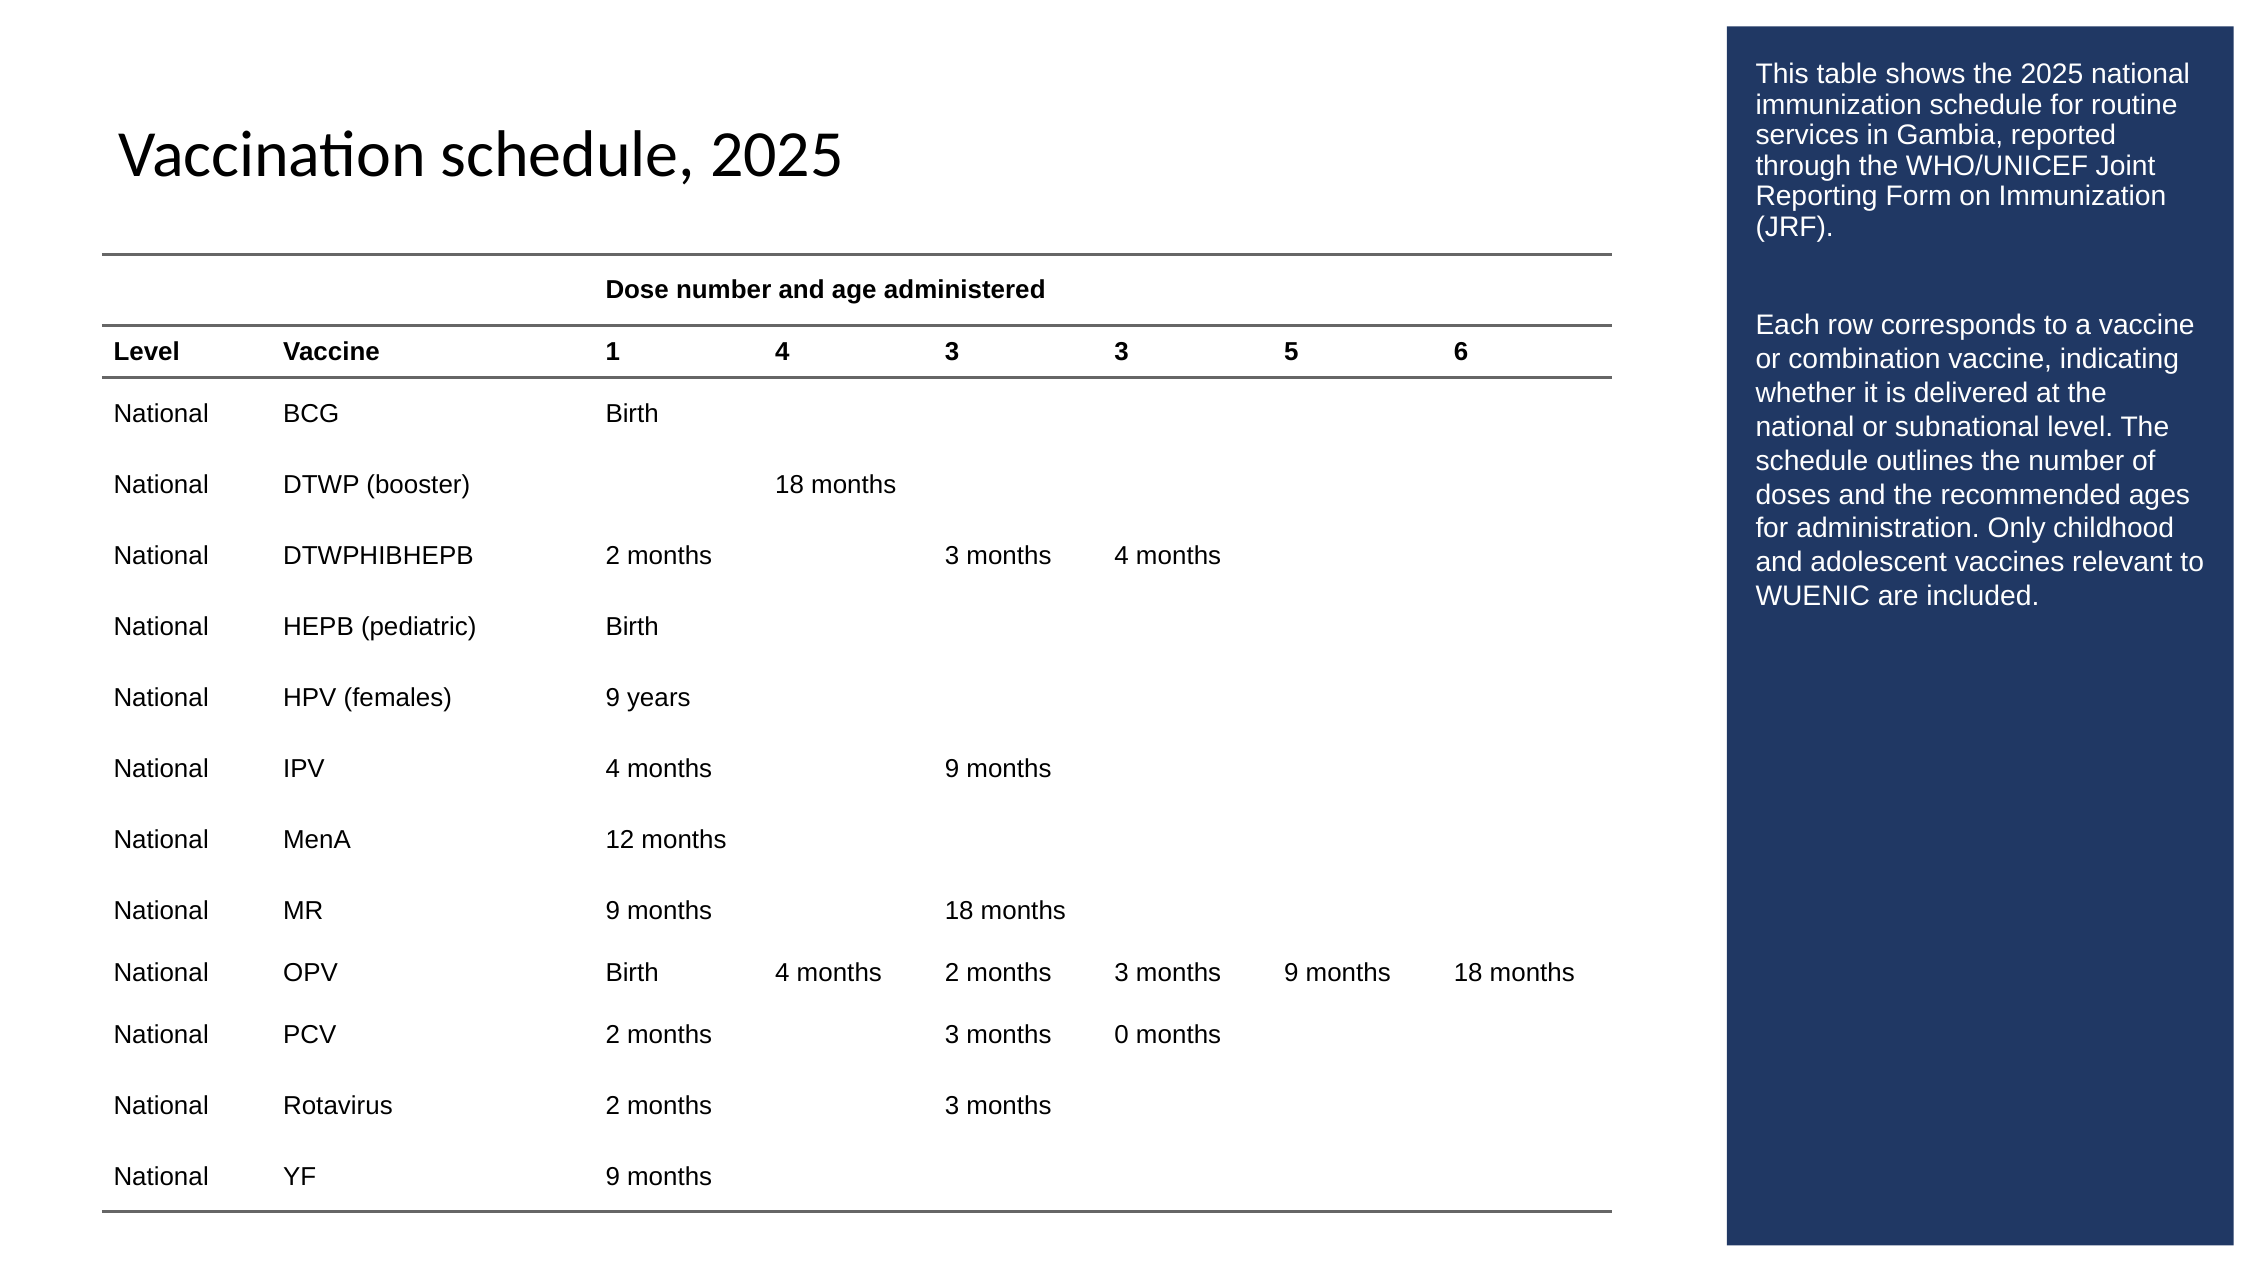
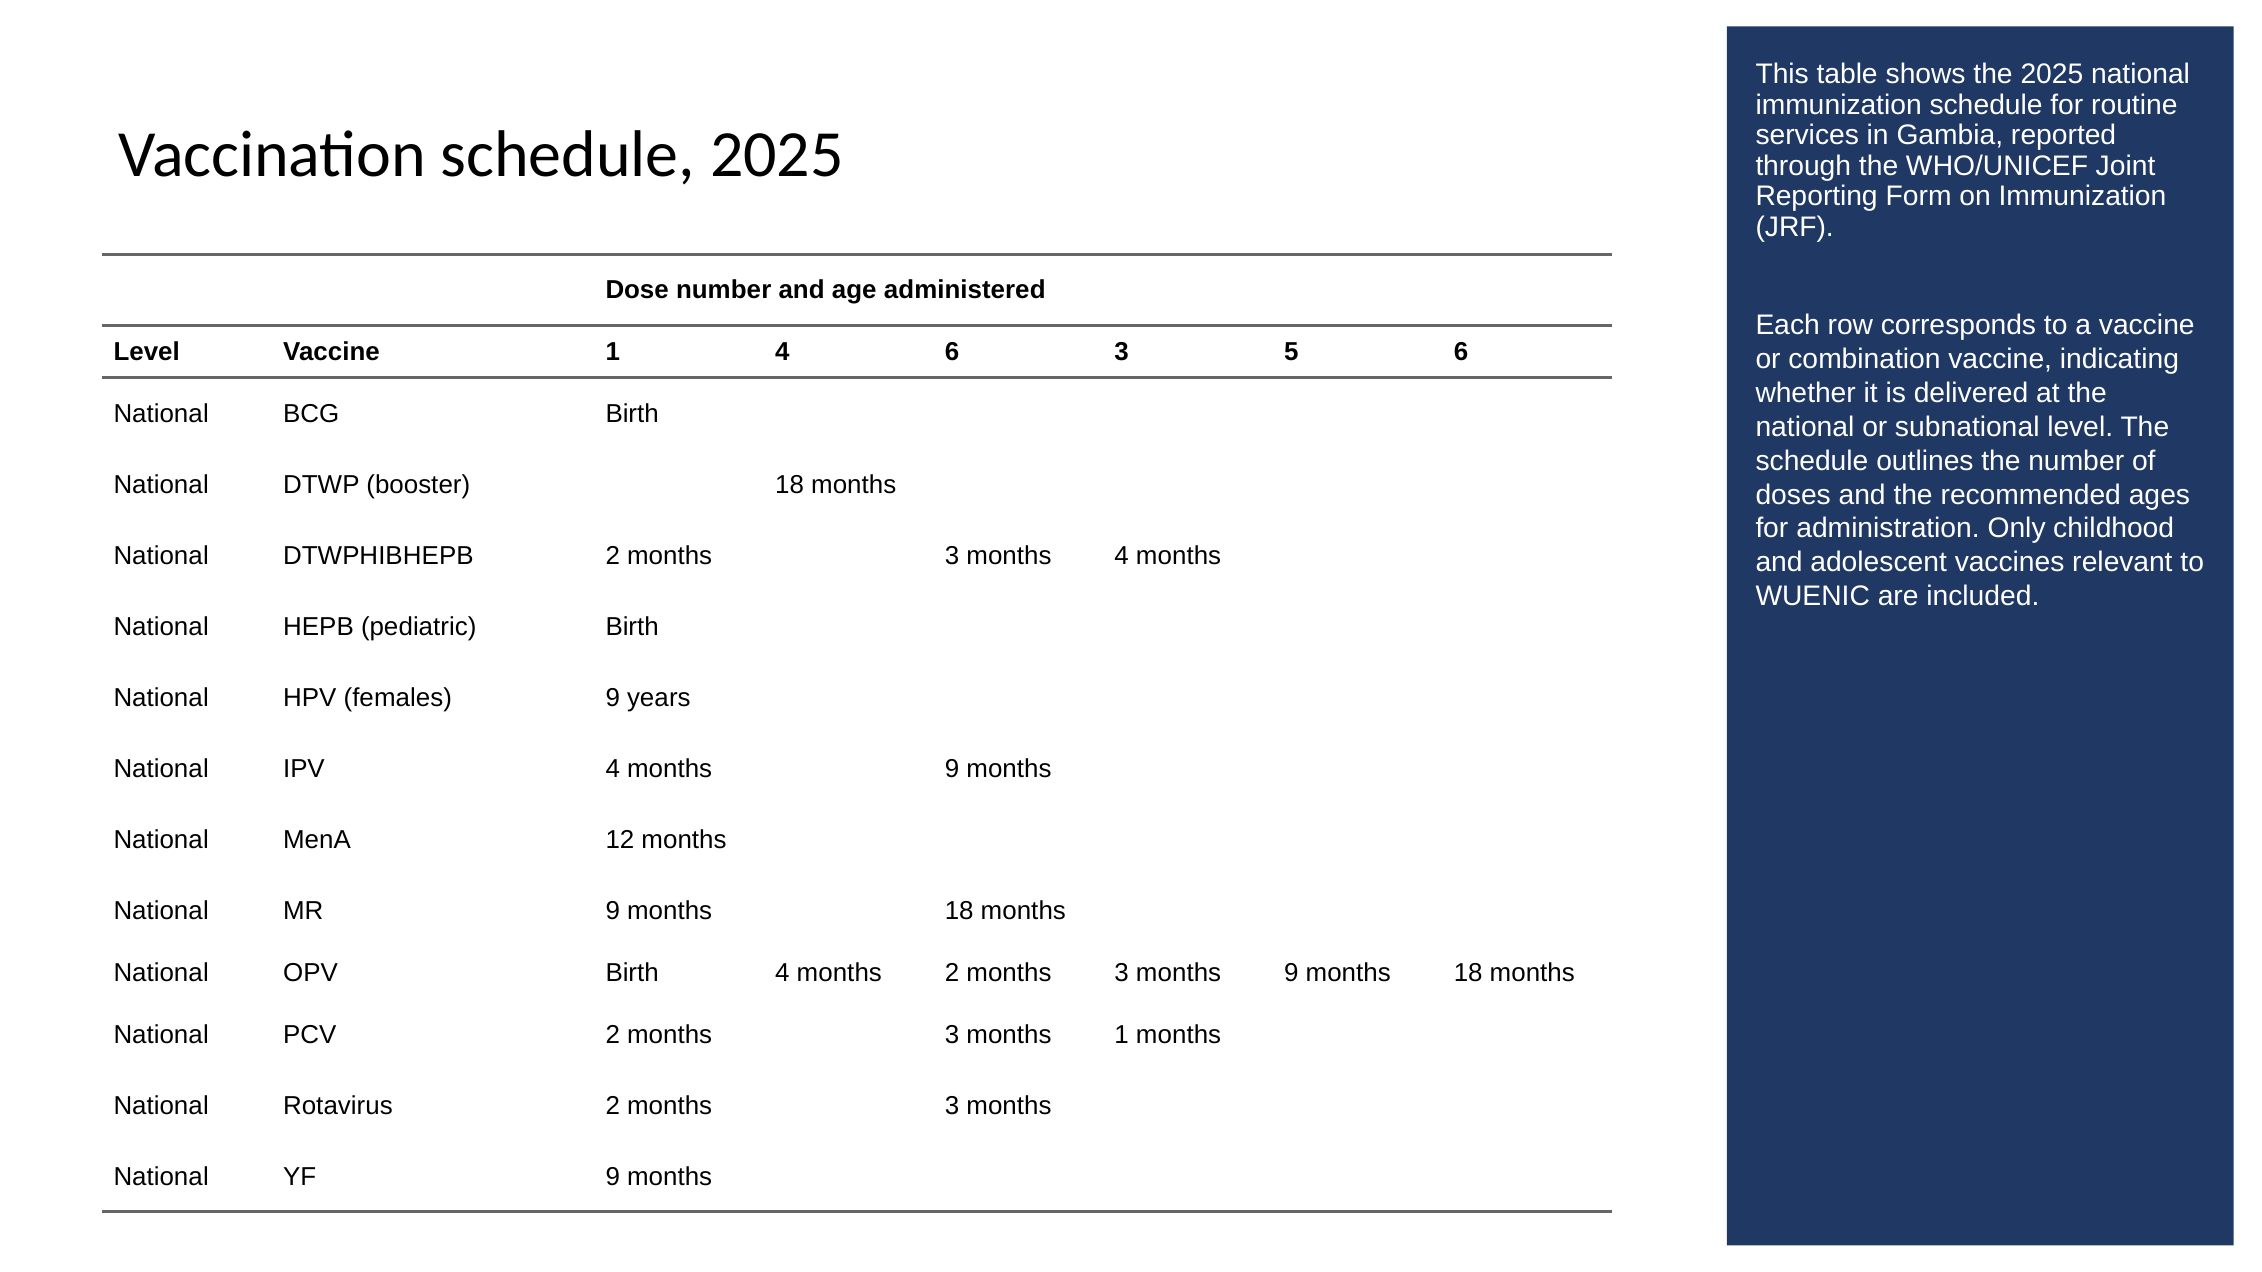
4 3: 3 -> 6
months 0: 0 -> 1
